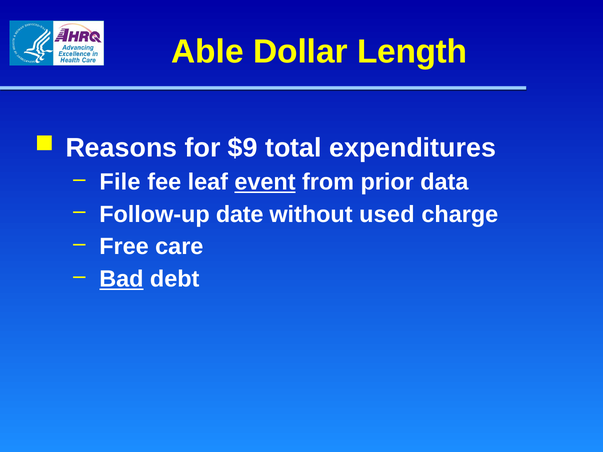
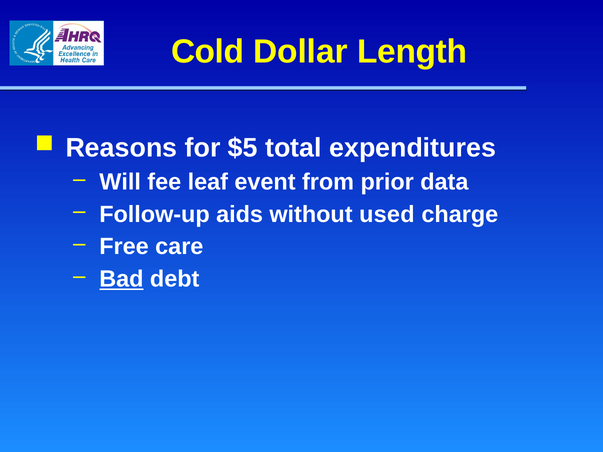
Able: Able -> Cold
$9: $9 -> $5
File: File -> Will
event underline: present -> none
date: date -> aids
